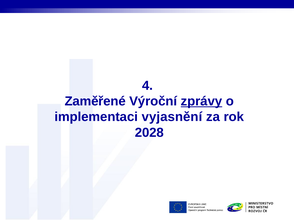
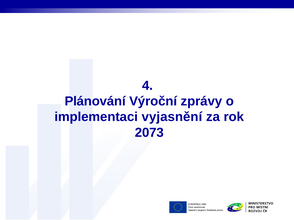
Zaměřené: Zaměřené -> Plánování
zprávy underline: present -> none
2028: 2028 -> 2073
